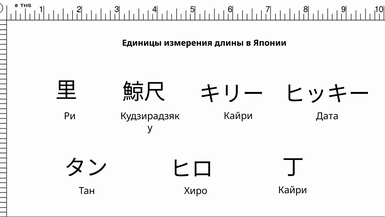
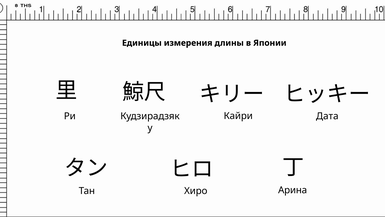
Кайри at (293, 190): Кайри -> Арина
